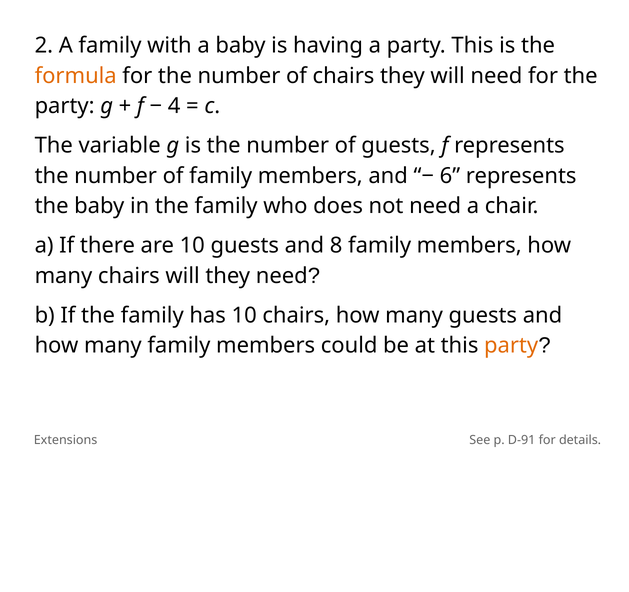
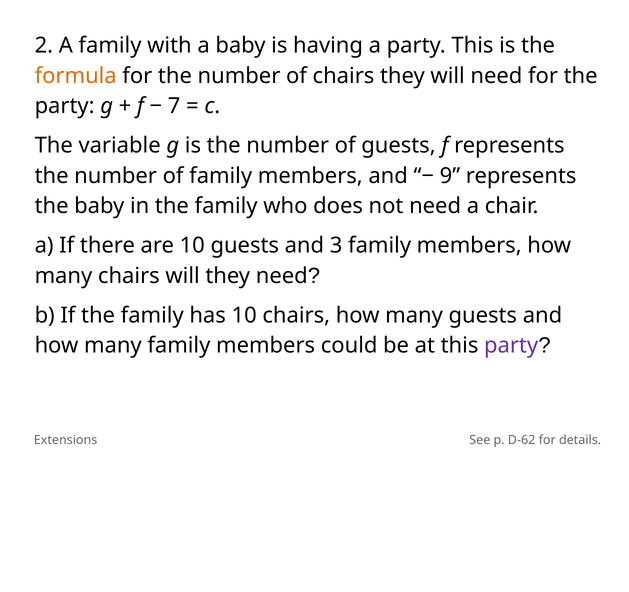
4: 4 -> 7
6: 6 -> 9
8: 8 -> 3
party at (511, 345) colour: orange -> purple
D-91: D-91 -> D-62
